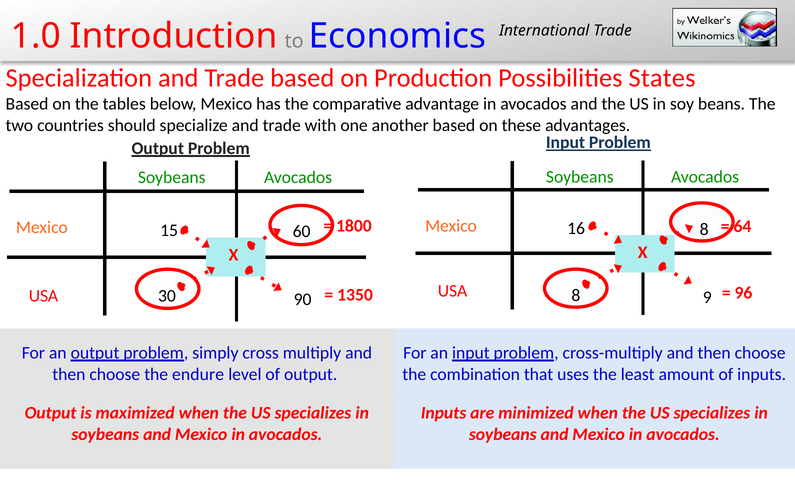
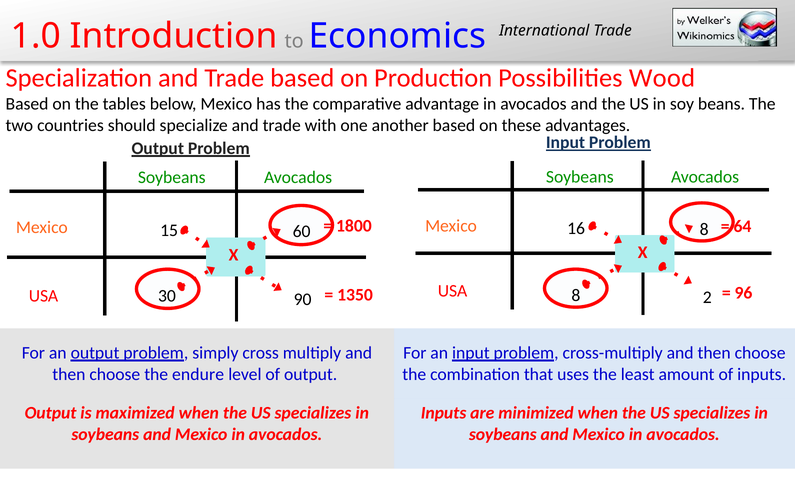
States: States -> Wood
9: 9 -> 2
